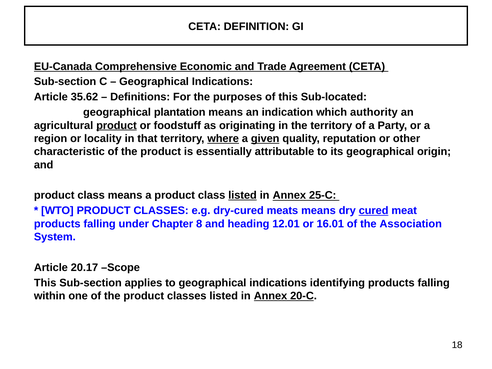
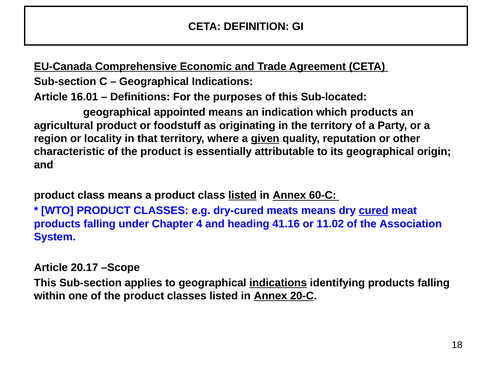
35.62: 35.62 -> 16.01
plantation: plantation -> appointed
which authority: authority -> products
product at (117, 125) underline: present -> none
where underline: present -> none
25-C: 25-C -> 60-C
8: 8 -> 4
12.01: 12.01 -> 41.16
16.01: 16.01 -> 11.02
indications at (278, 283) underline: none -> present
